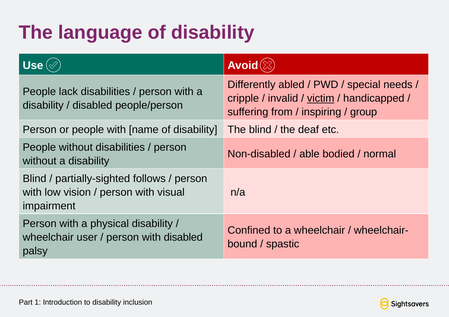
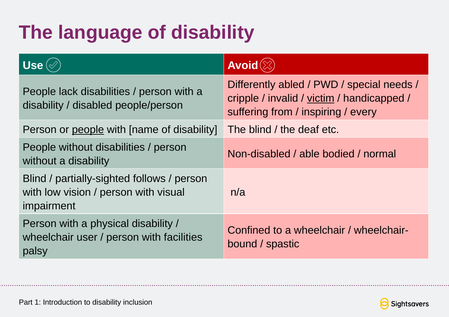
group: group -> every
people at (88, 130) underline: none -> present
with disabled: disabled -> facilities
